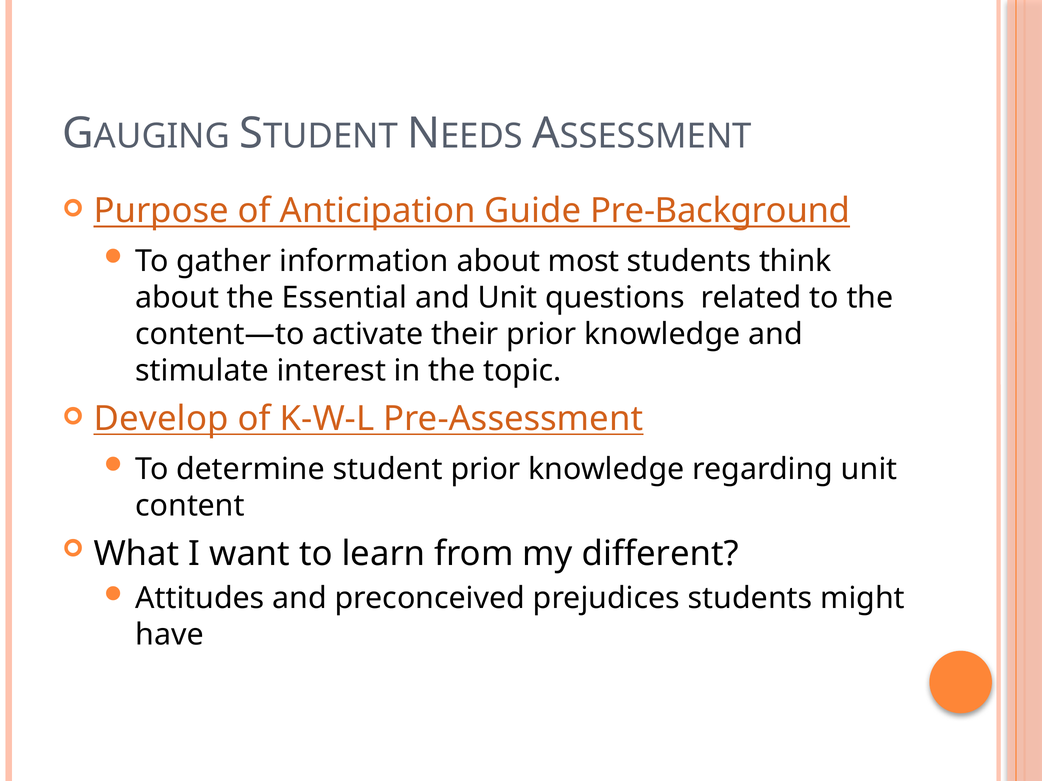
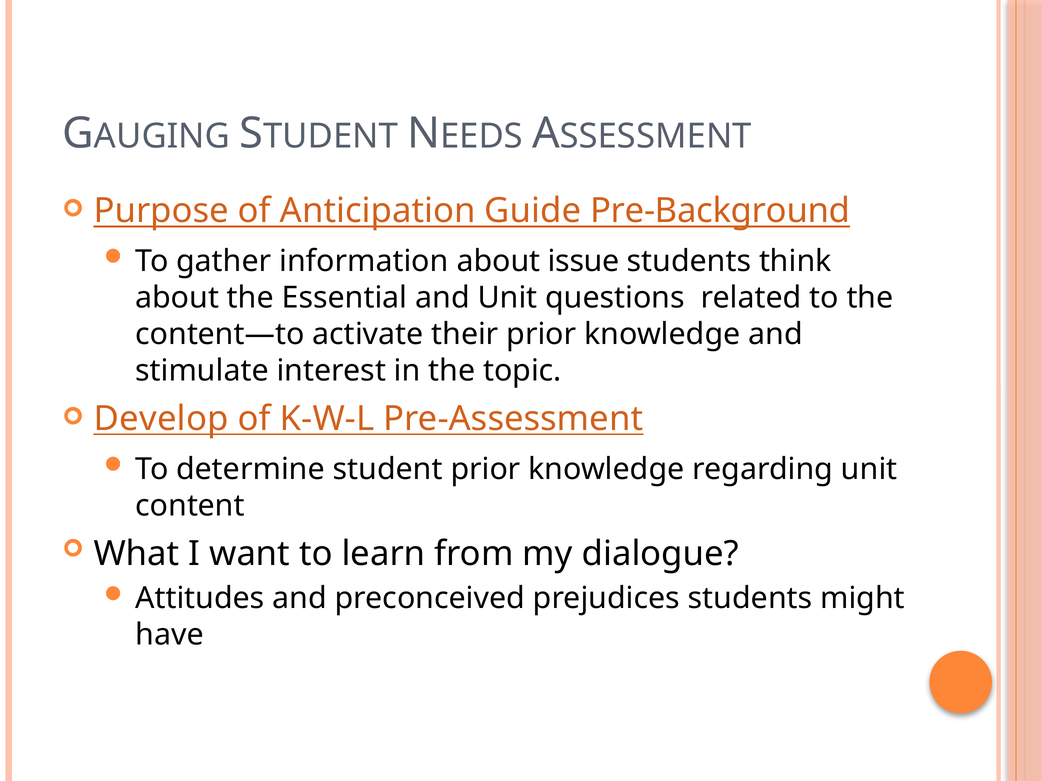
most: most -> issue
different: different -> dialogue
